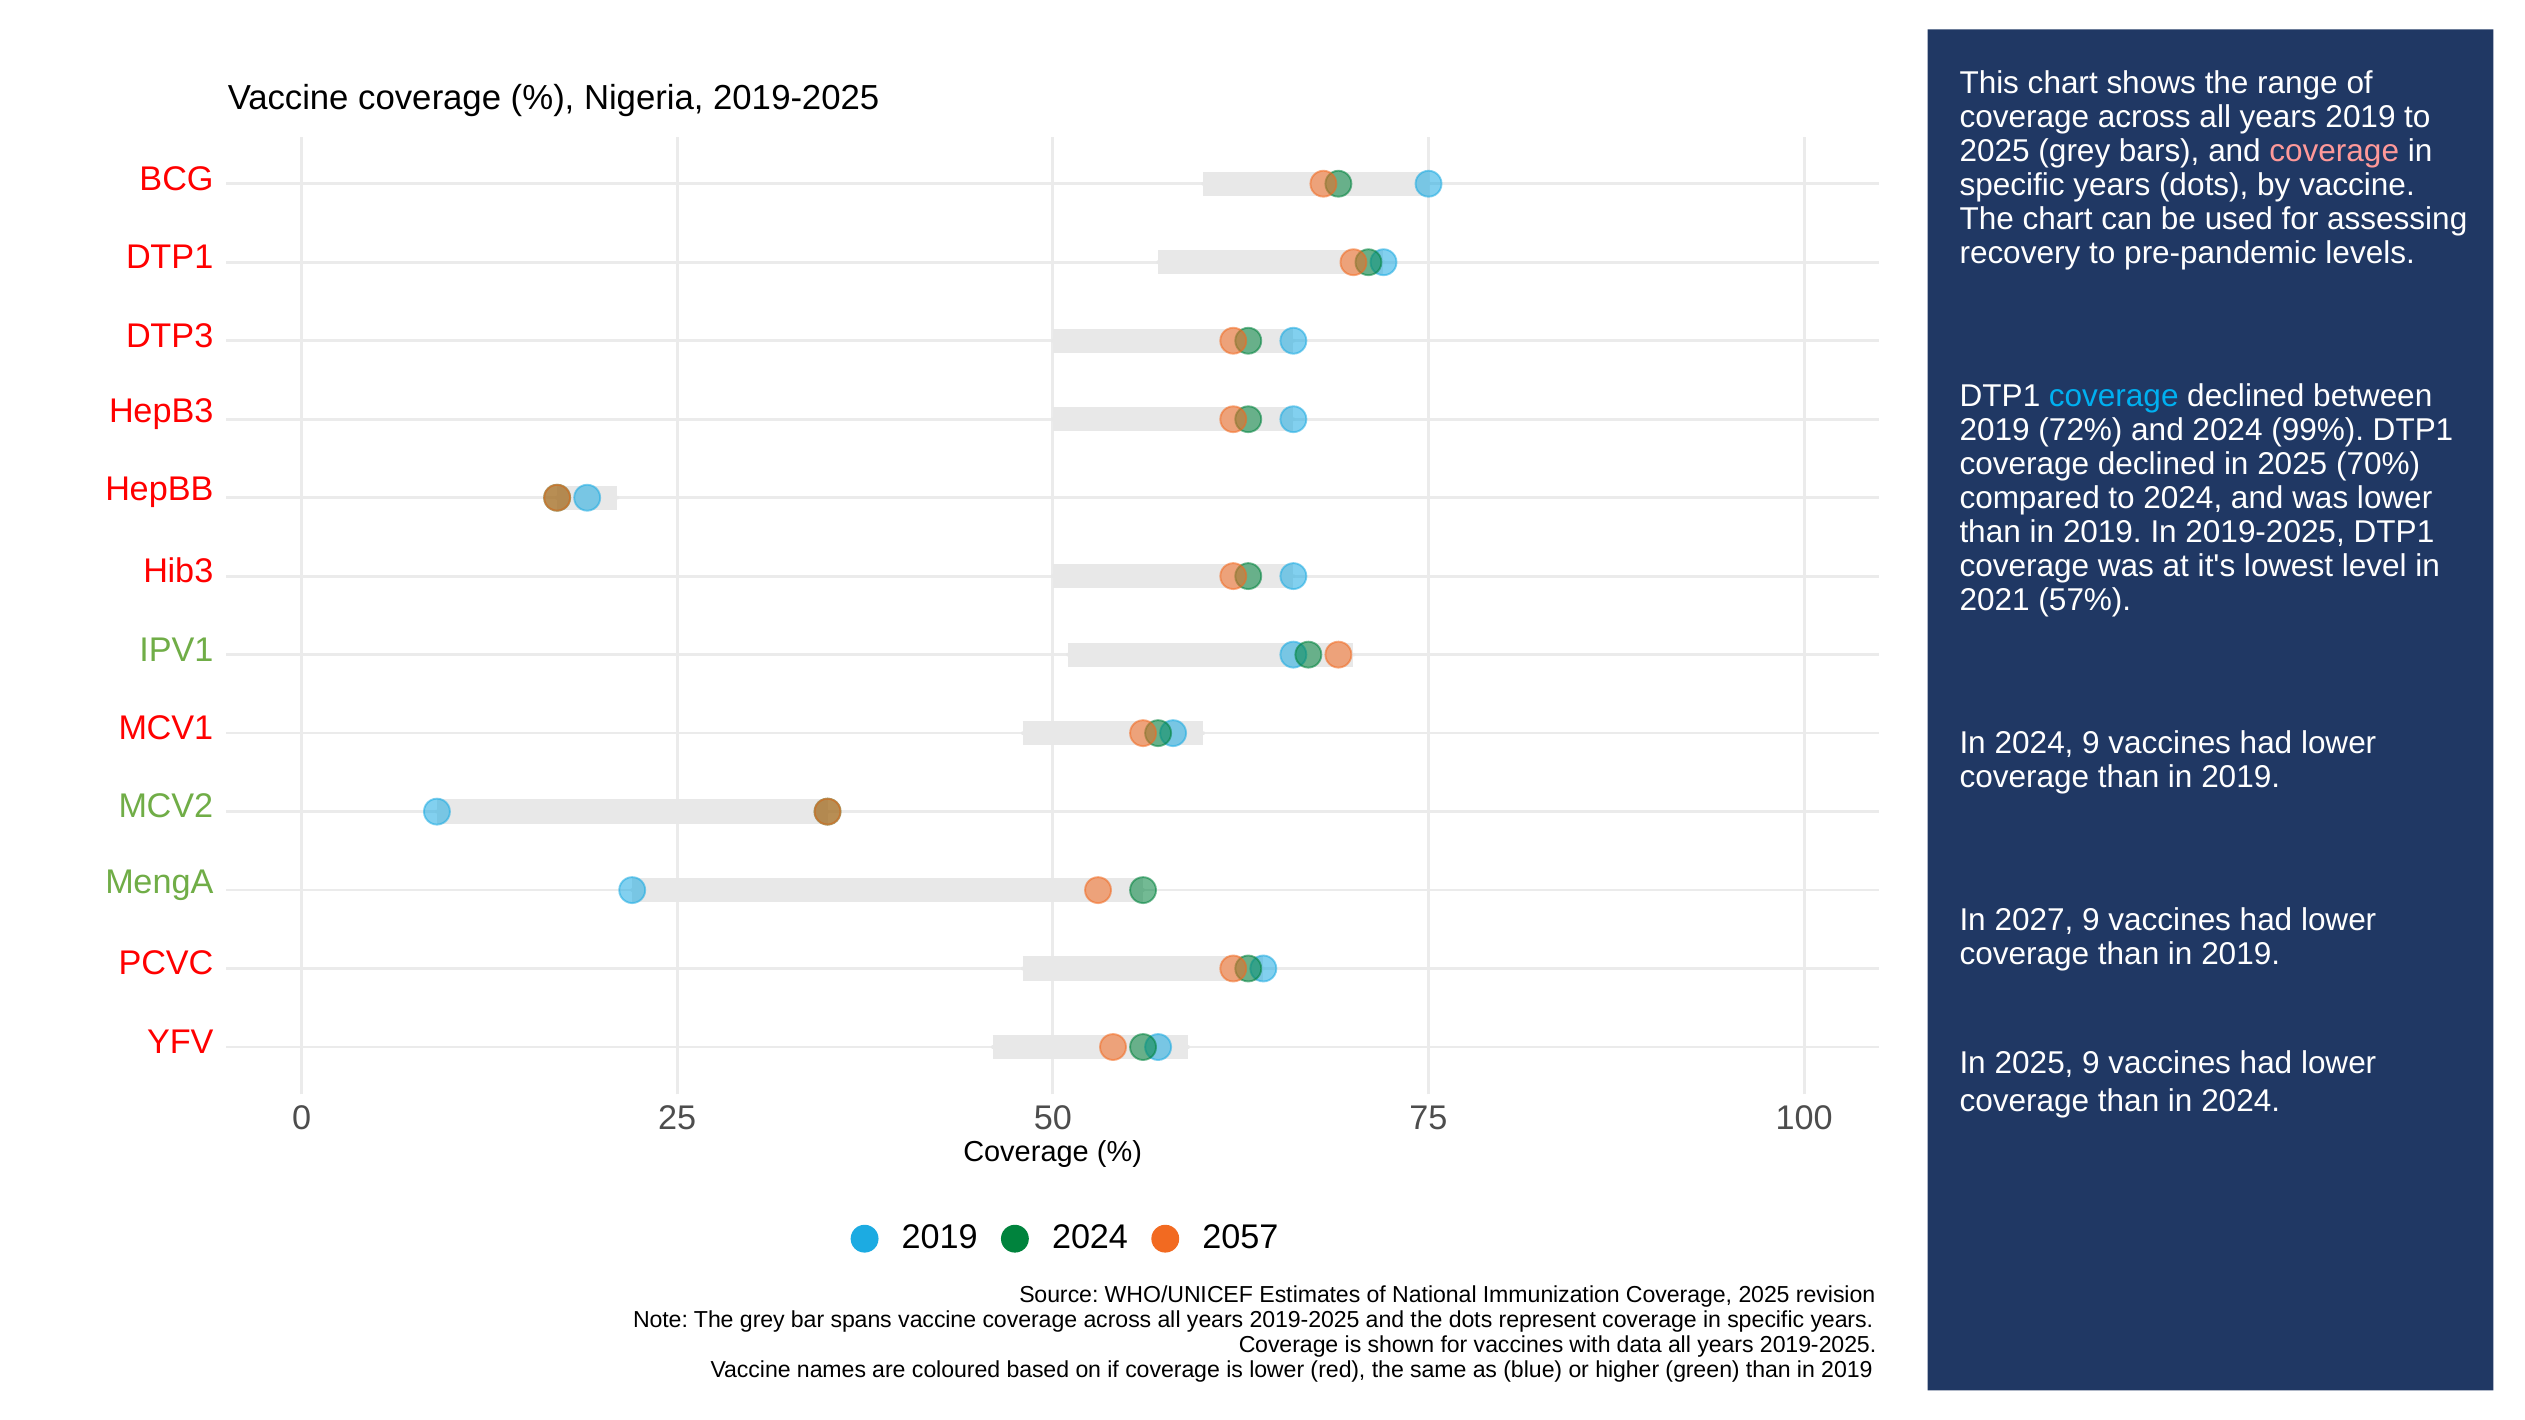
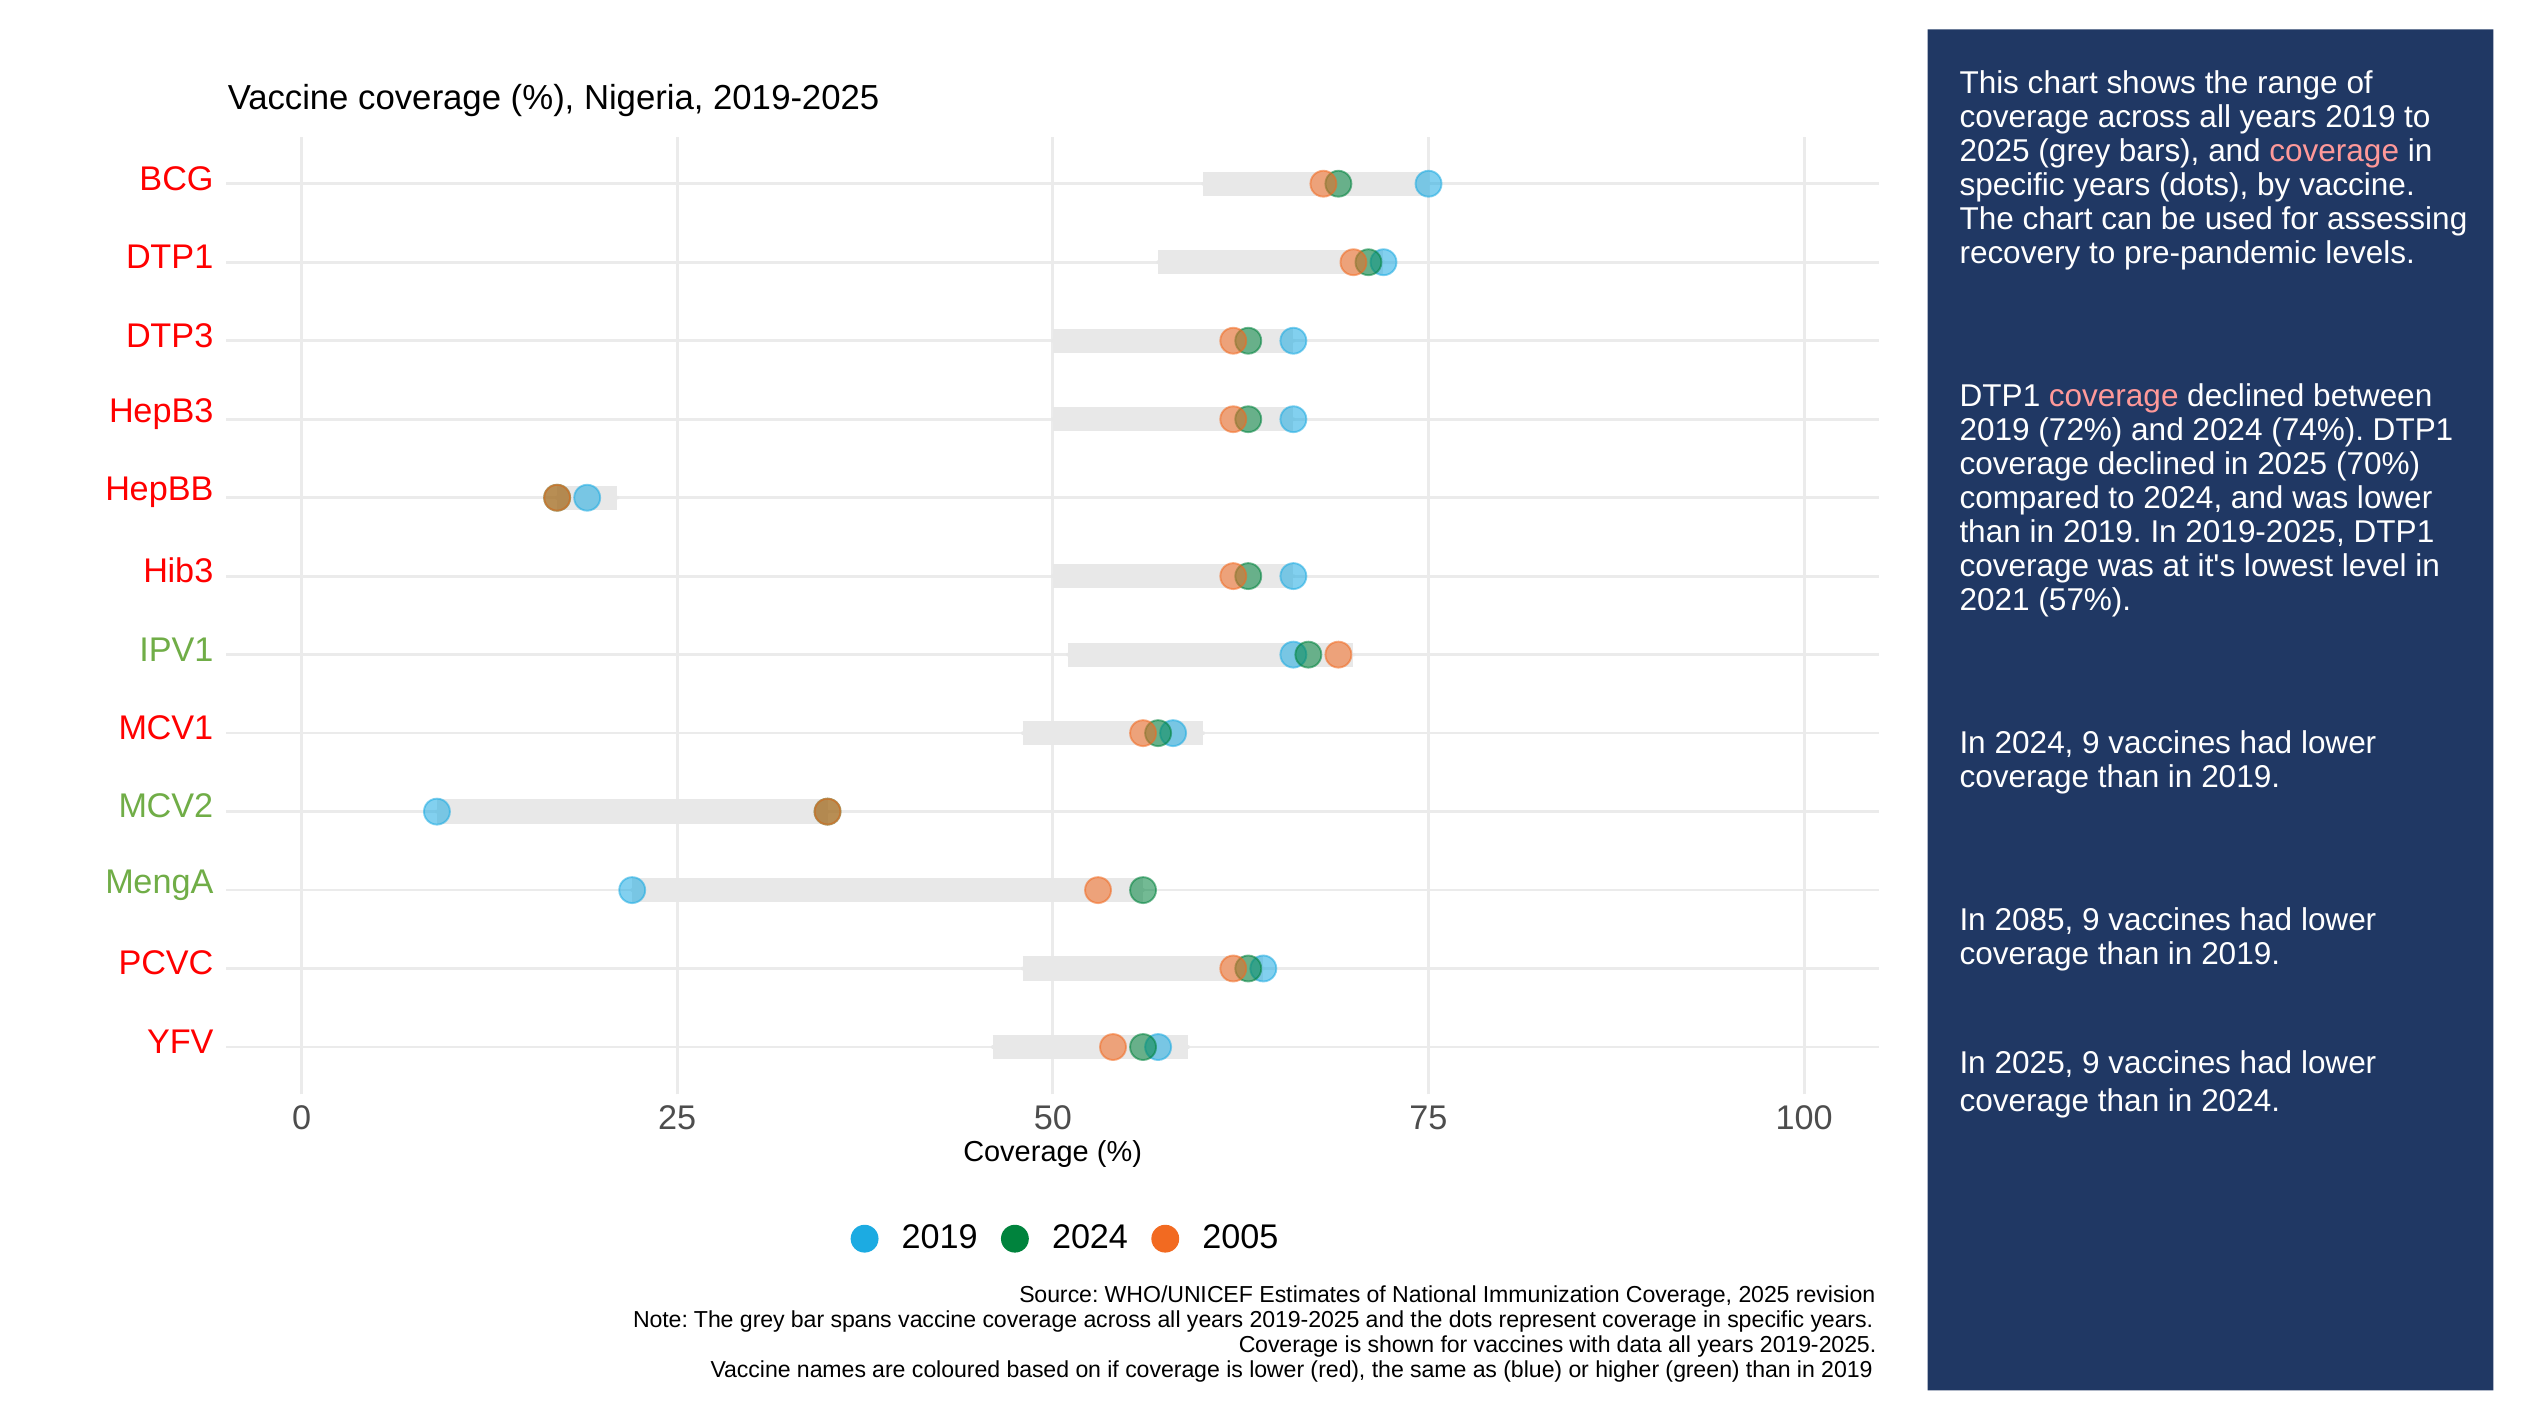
coverage at (2114, 396) colour: light blue -> pink
99%: 99% -> 74%
2027: 2027 -> 2085
2057: 2057 -> 2005
